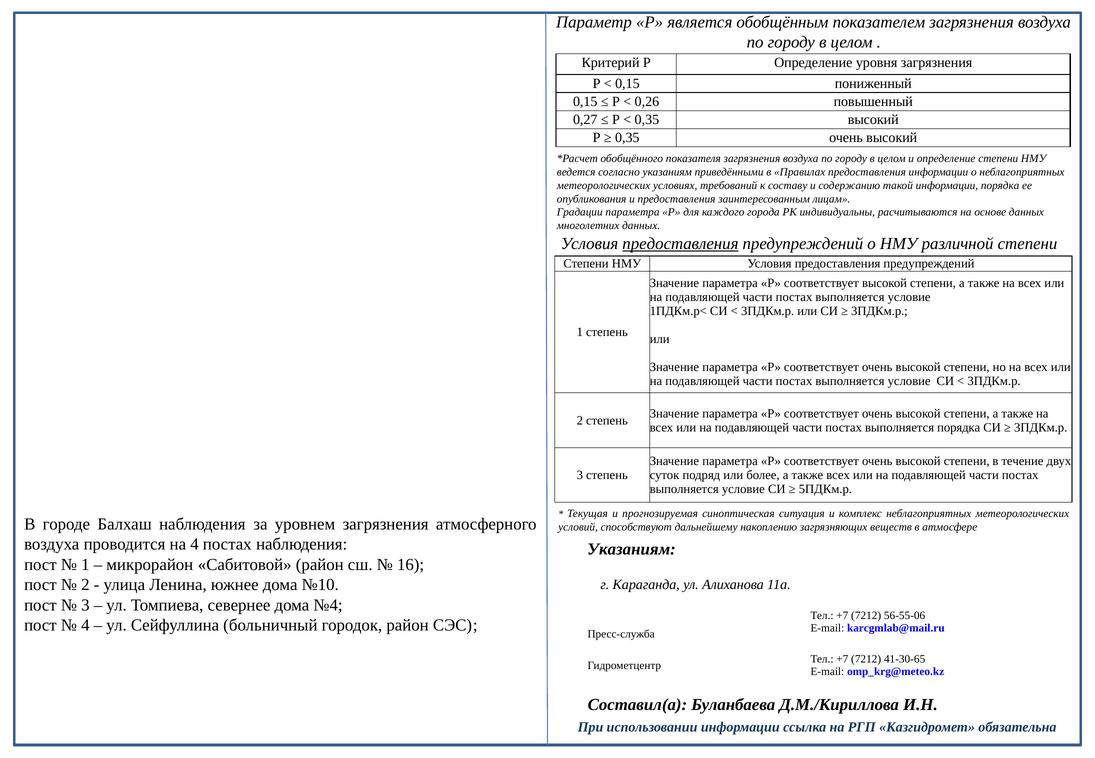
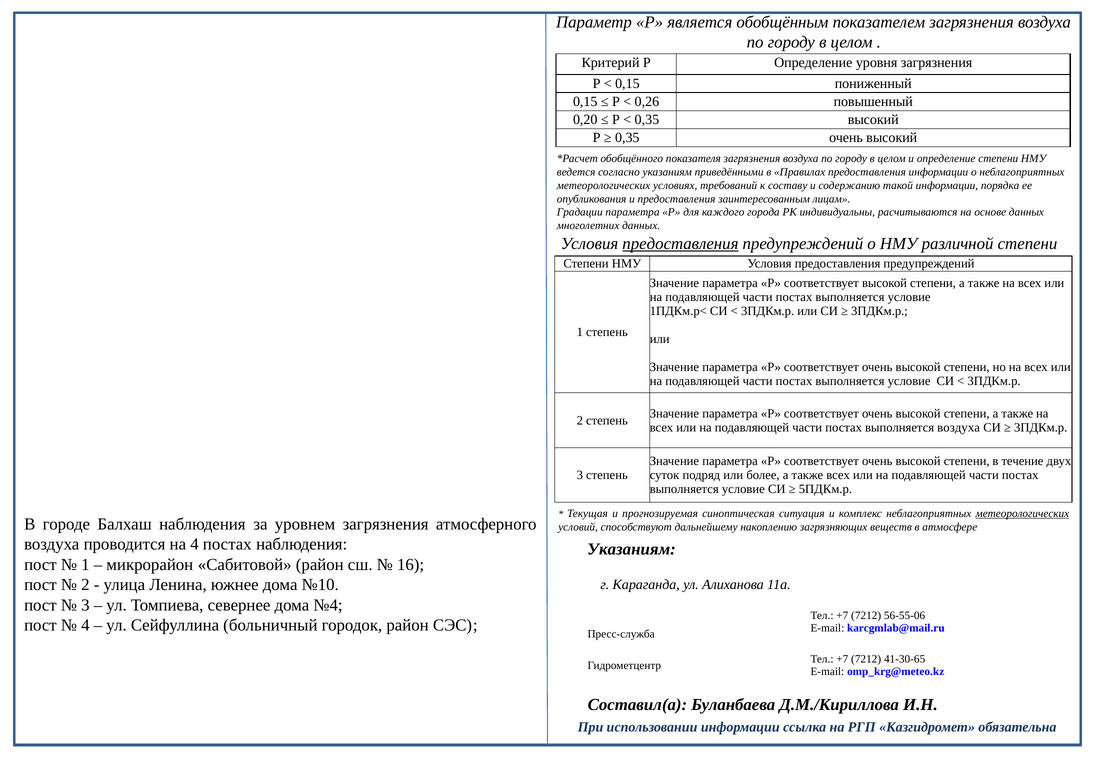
0,27: 0,27 -> 0,20
выполняется порядка: порядка -> воздуха
метеорологических at (1022, 513) underline: none -> present
